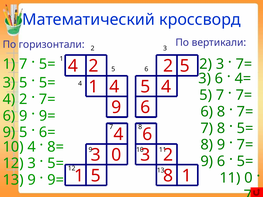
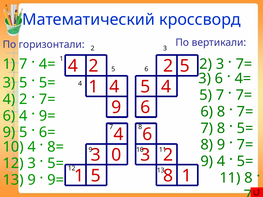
5= at (47, 64): 5= -> 4=
9 at (23, 116): 9 -> 4
9 6: 6 -> 4
11 0: 0 -> 8
